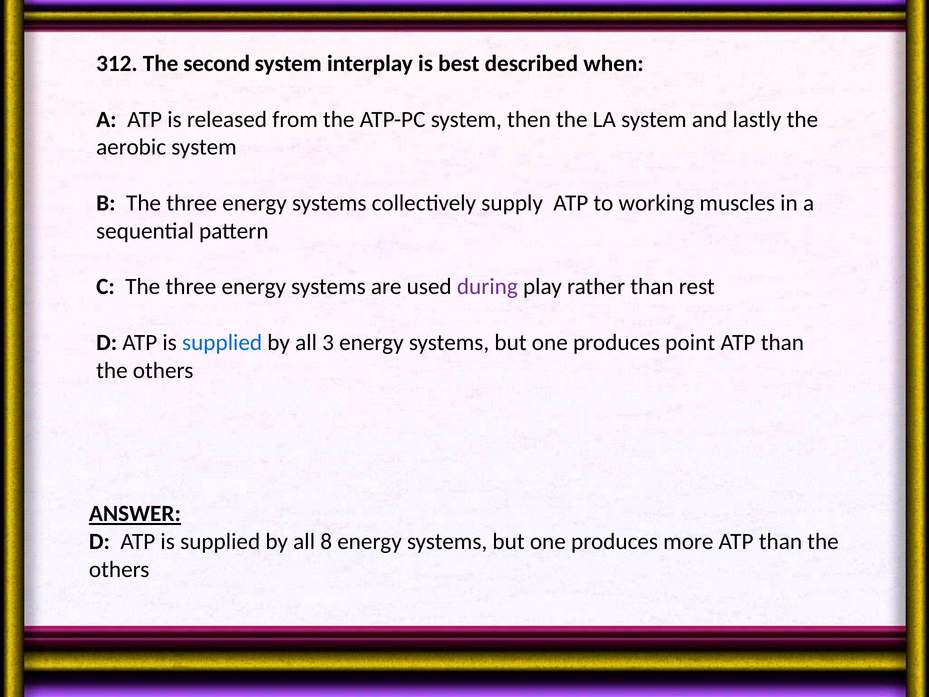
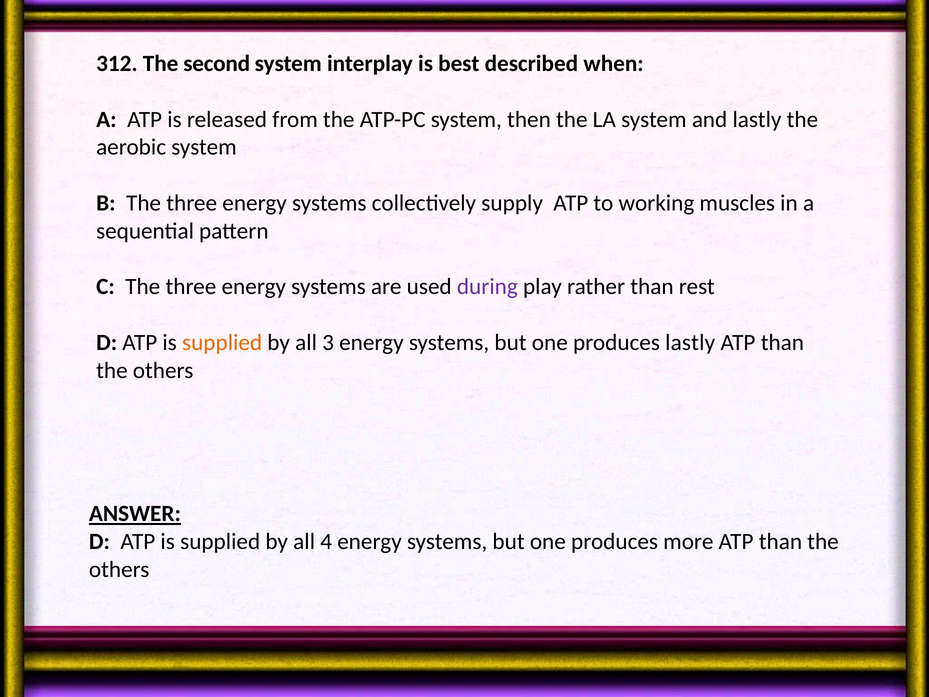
supplied at (222, 342) colour: blue -> orange
produces point: point -> lastly
8: 8 -> 4
